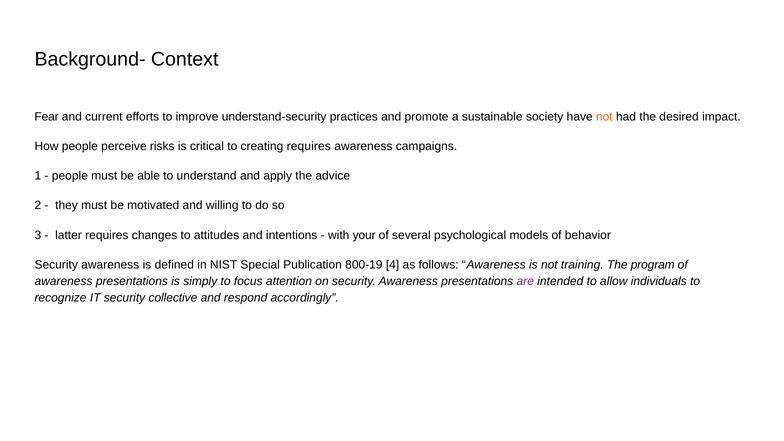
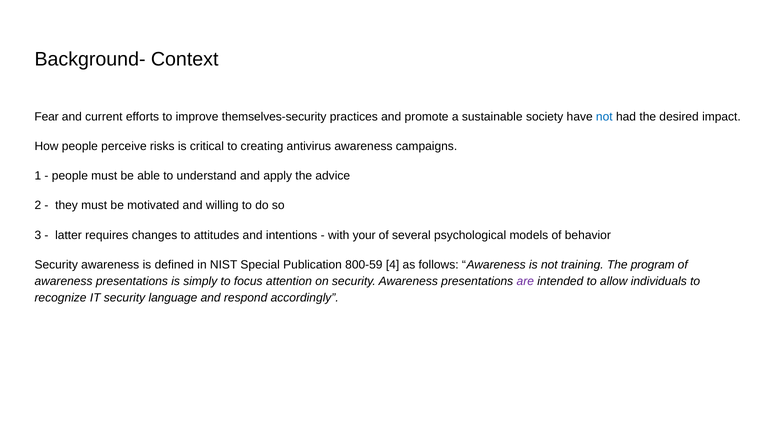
understand-security: understand-security -> themselves-security
not at (604, 117) colour: orange -> blue
creating requires: requires -> antivirus
800-19: 800-19 -> 800-59
collective: collective -> language
